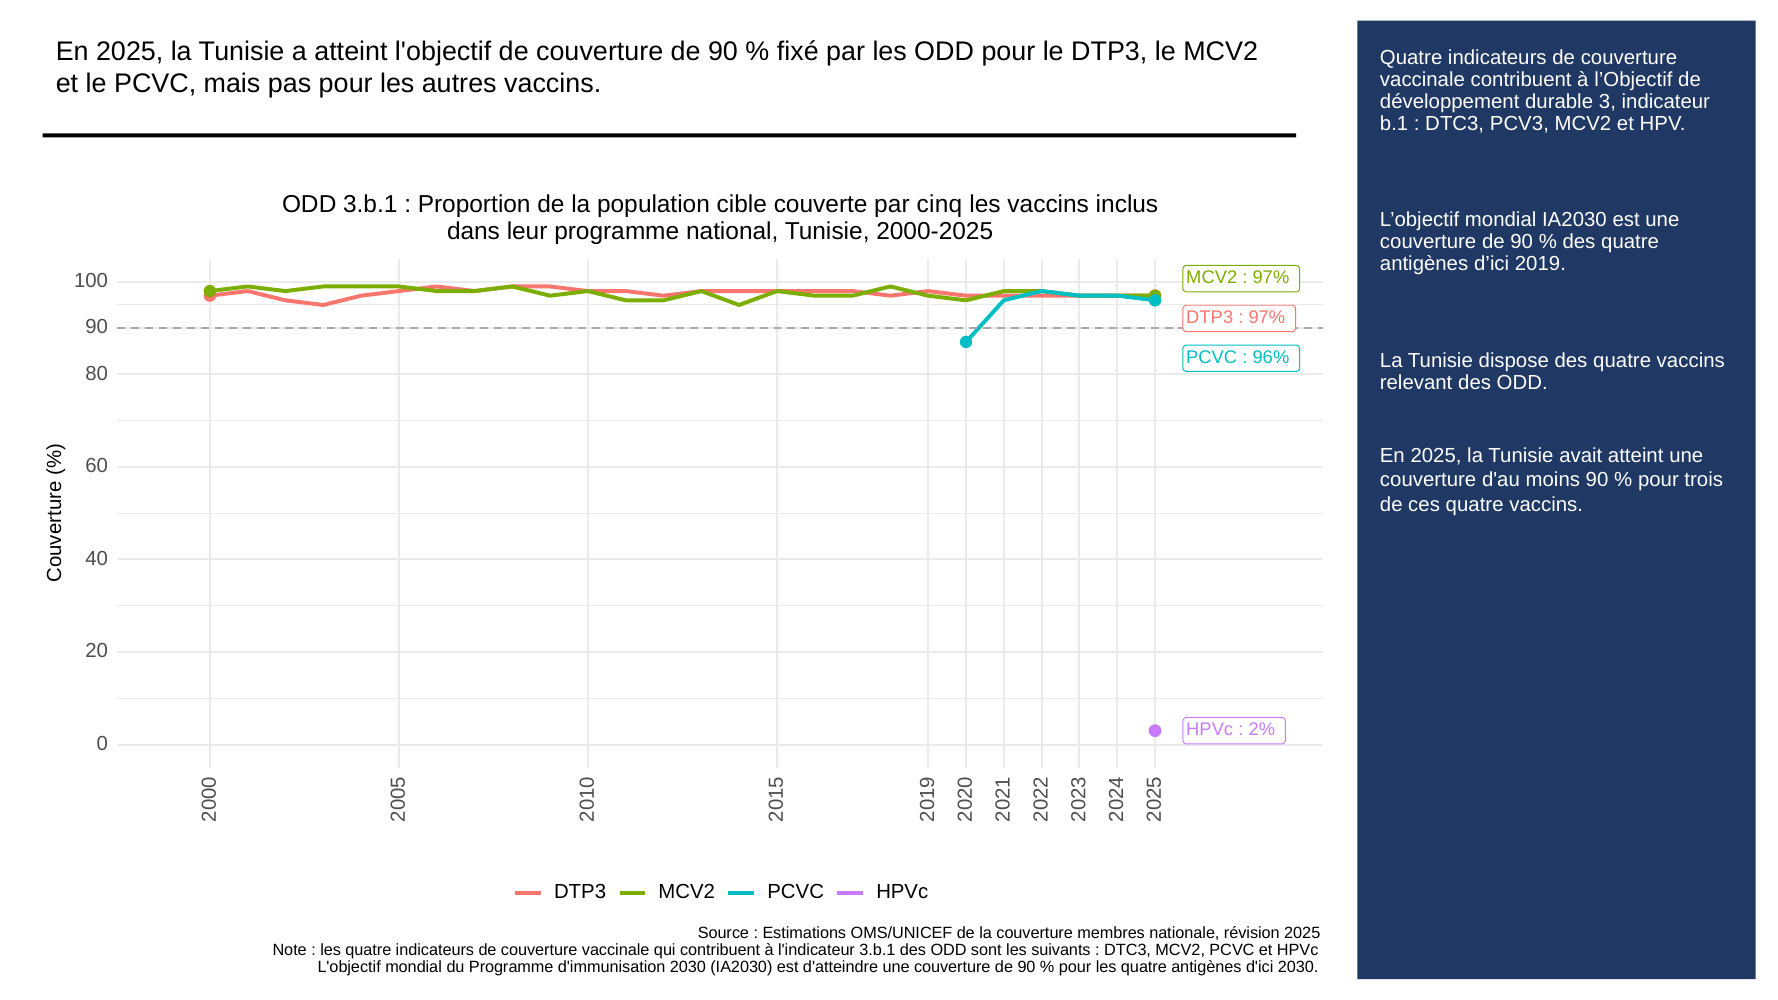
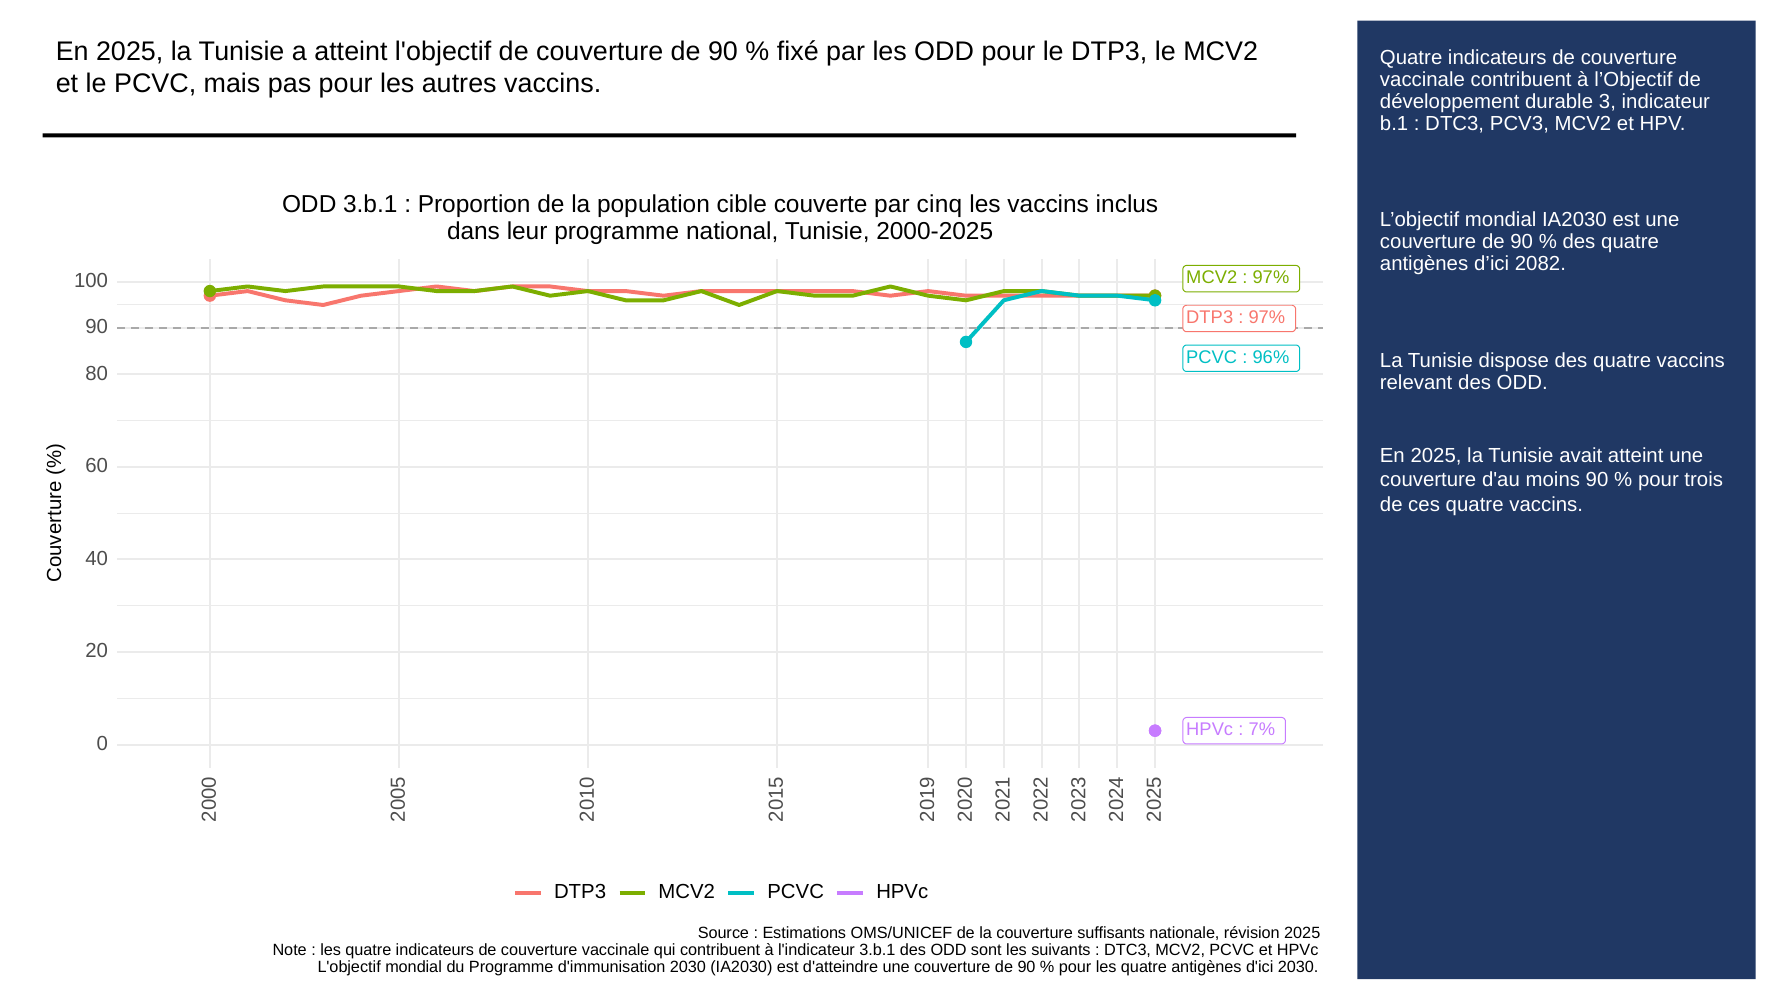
2019: 2019 -> 2082
2%: 2% -> 7%
membres: membres -> suffisants
